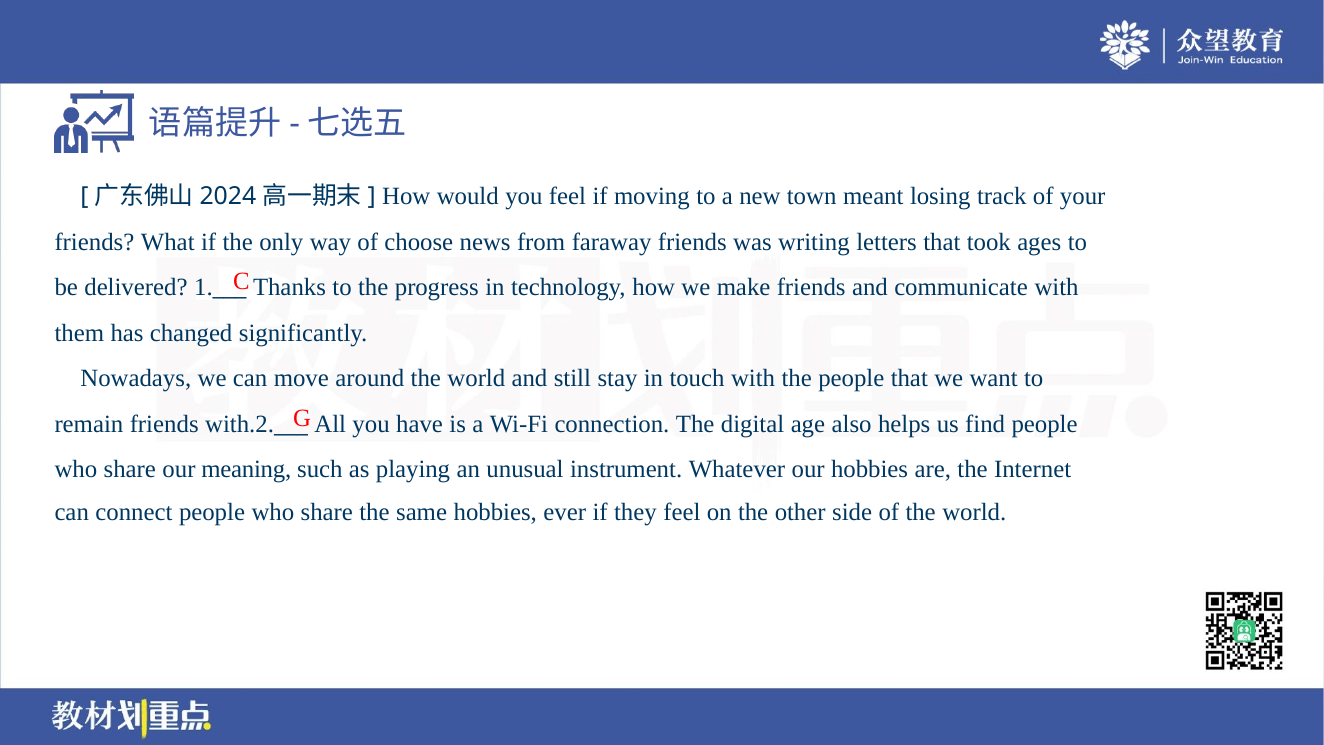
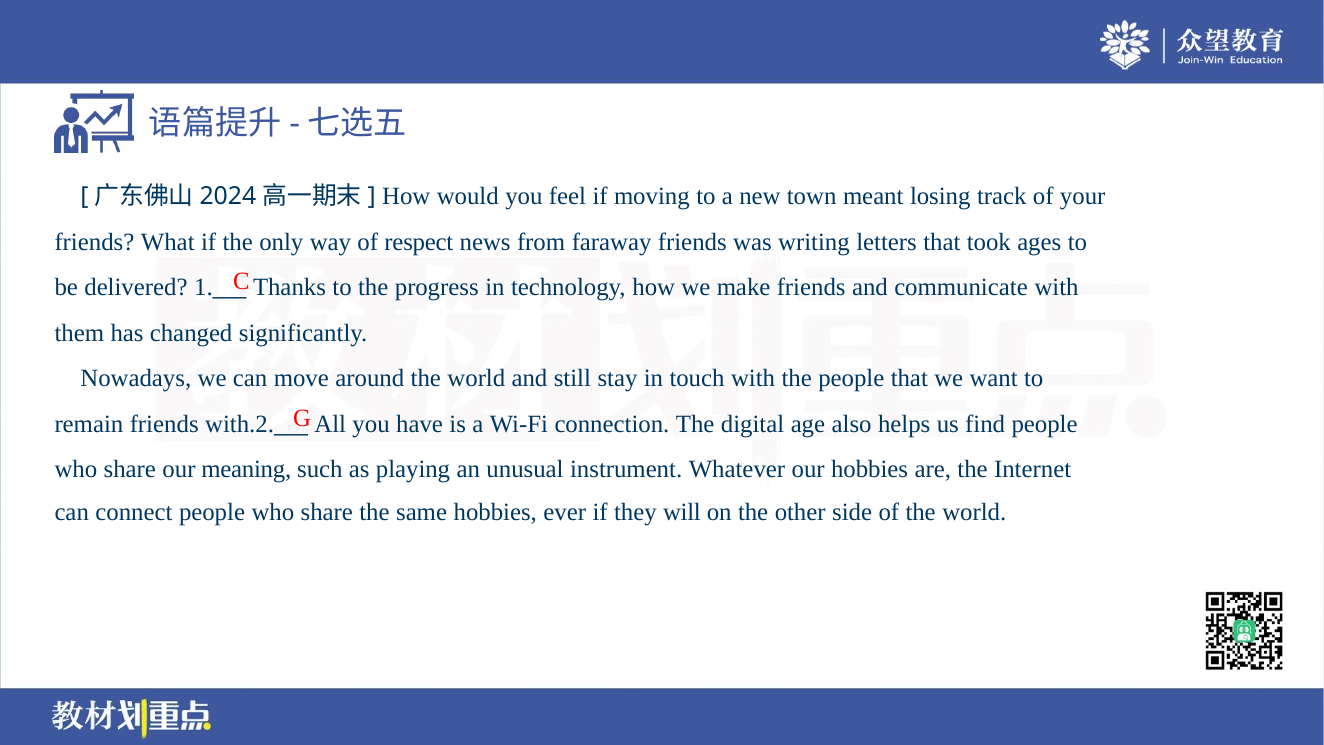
choose: choose -> respect
they feel: feel -> will
